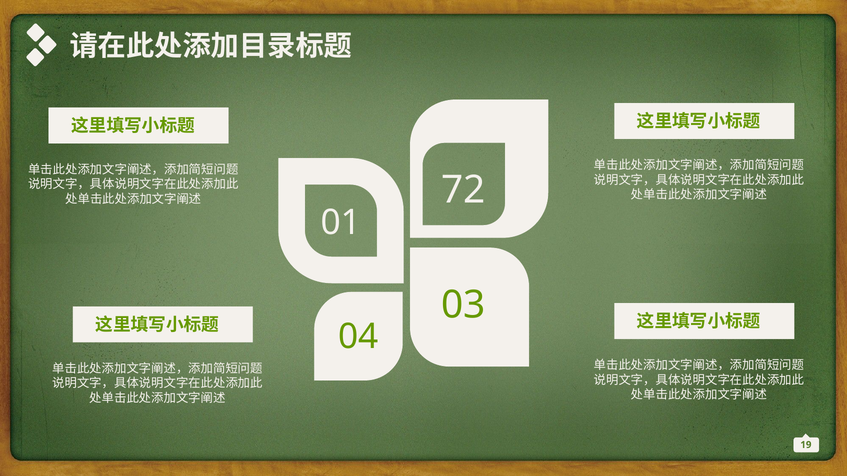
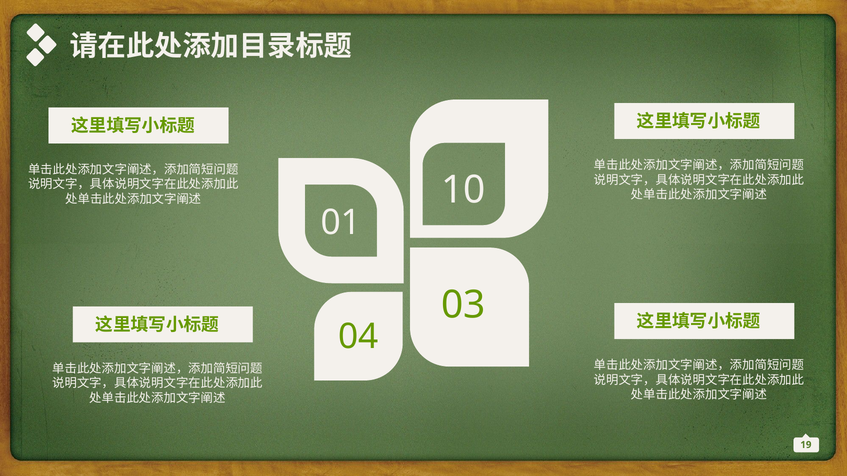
72: 72 -> 10
